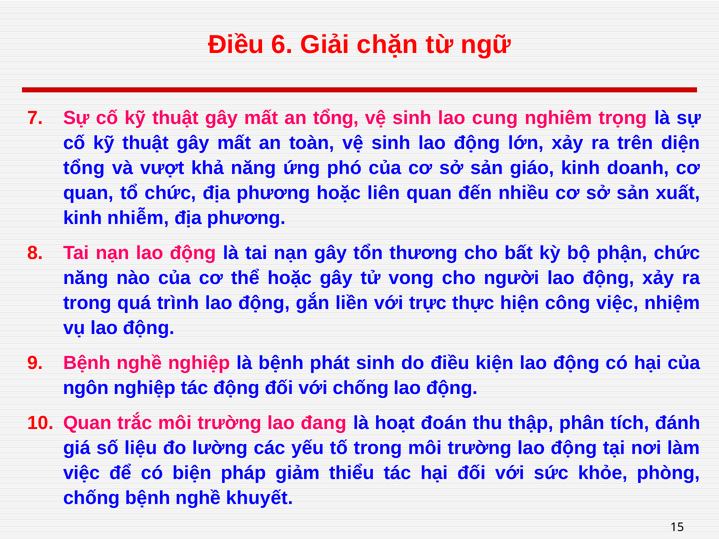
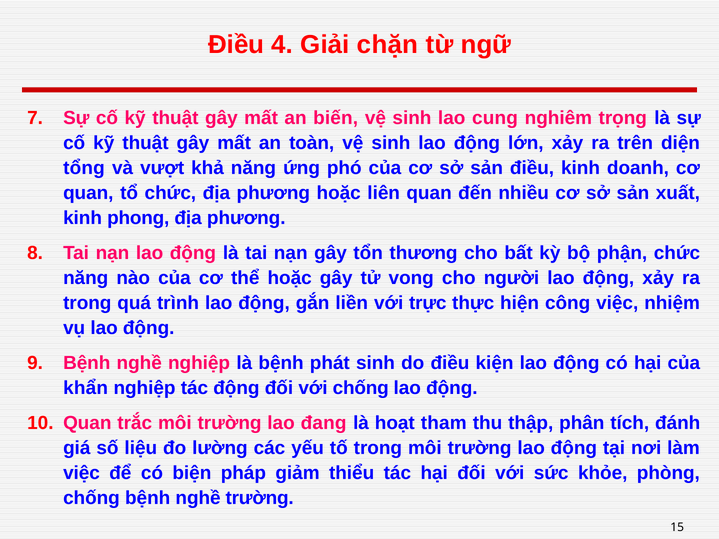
6: 6 -> 4
an tổng: tổng -> biến
sản giáo: giáo -> điều
nhiễm: nhiễm -> phong
ngôn: ngôn -> khẩn
đoán: đoán -> tham
nghề khuyết: khuyết -> trường
